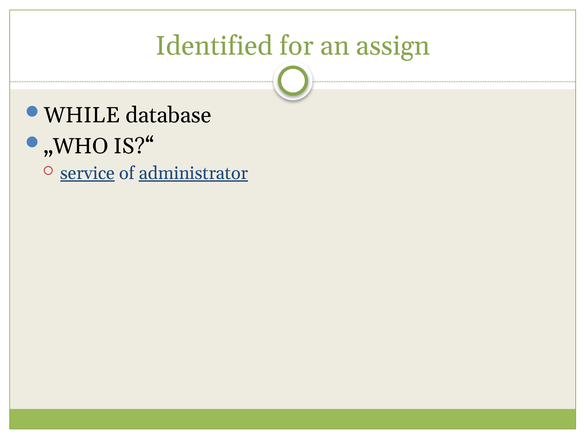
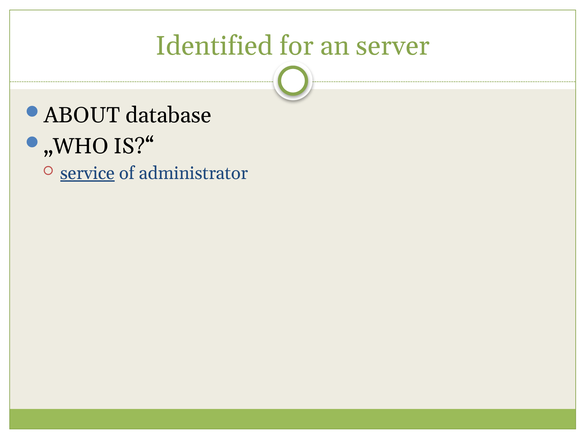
assign: assign -> server
WHILE: WHILE -> ABOUT
administrator underline: present -> none
